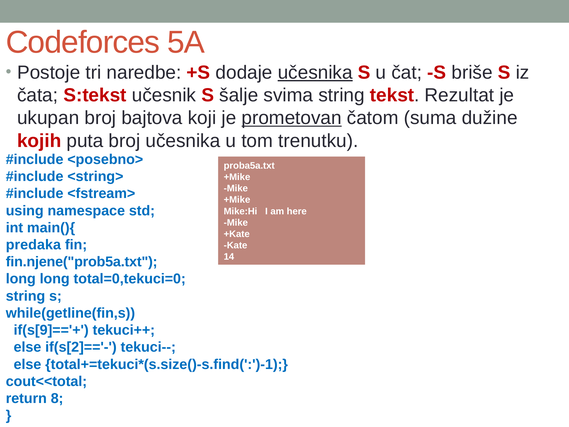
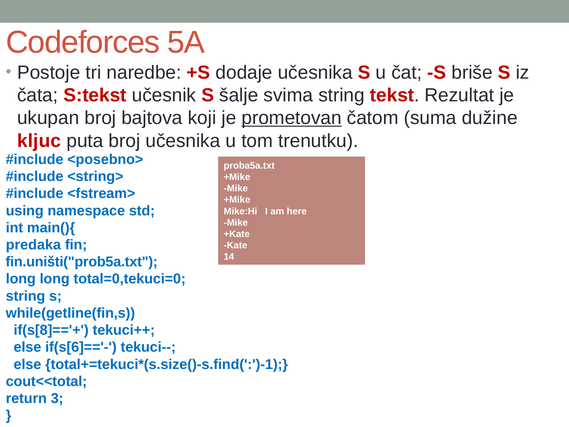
učesnika at (315, 72) underline: present -> none
kojih: kojih -> kljuc
fin.njene("prob5a.txt: fin.njene("prob5a.txt -> fin.uništi("prob5a.txt
if(s[9]=='+: if(s[9]=='+ -> if(s[8]=='+
if(s[2]=='-: if(s[2]=='- -> if(s[6]=='-
8: 8 -> 3
